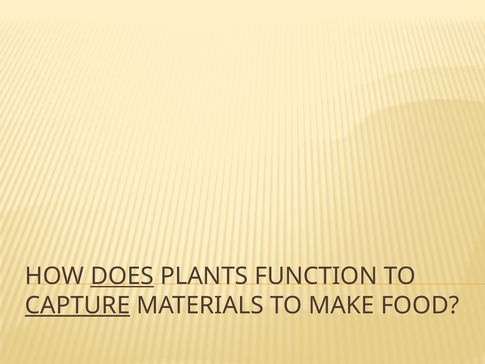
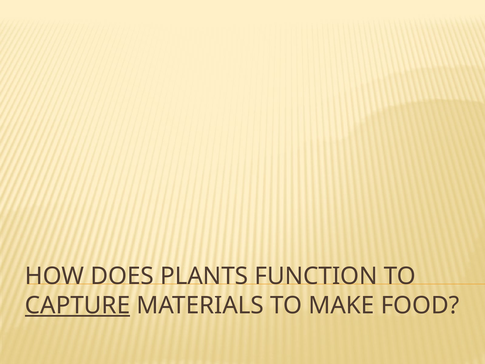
DOES underline: present -> none
